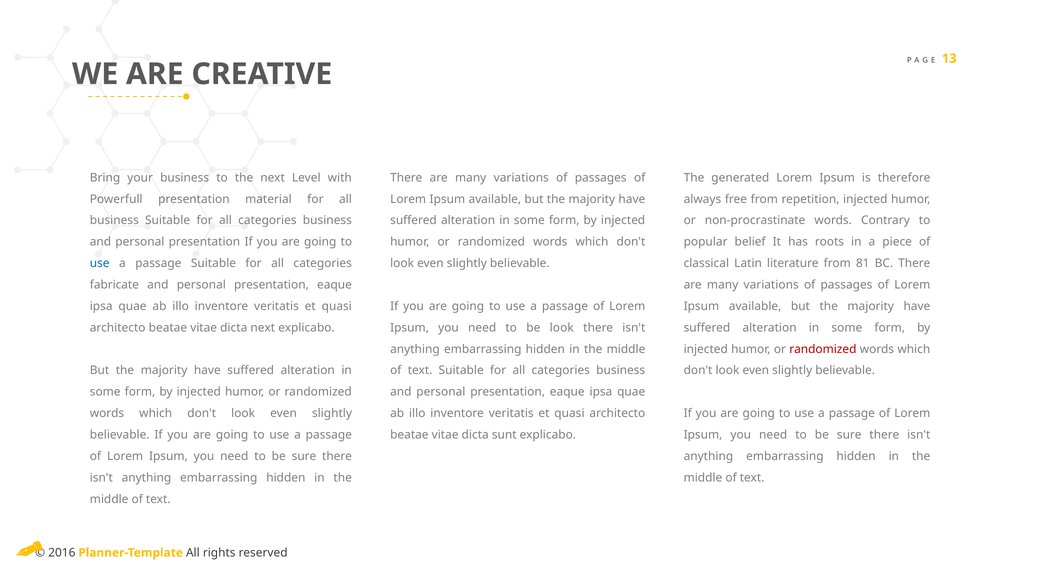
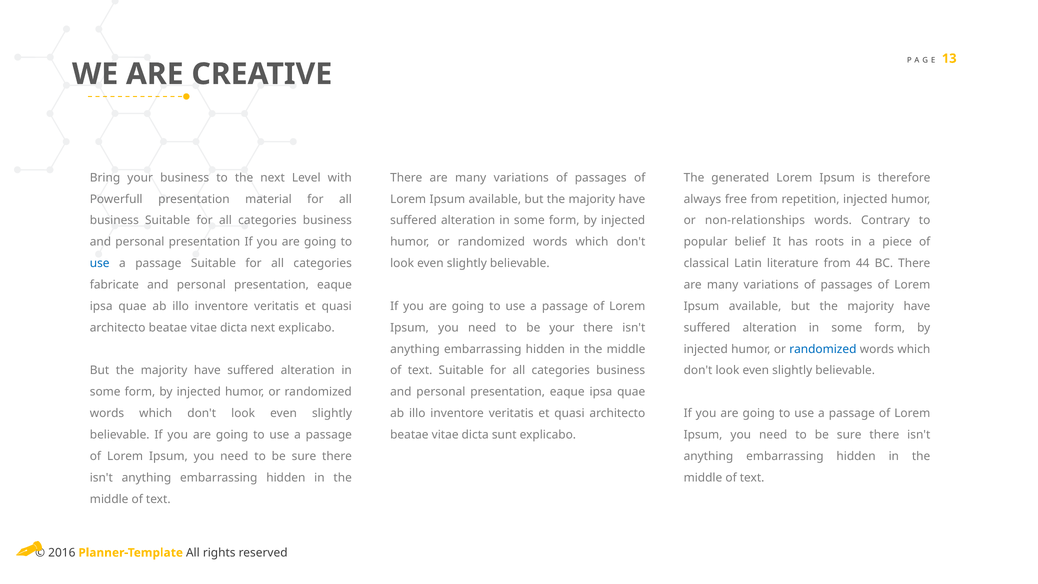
non-procrastinate: non-procrastinate -> non-relationships
81: 81 -> 44
be look: look -> your
randomized at (823, 349) colour: red -> blue
